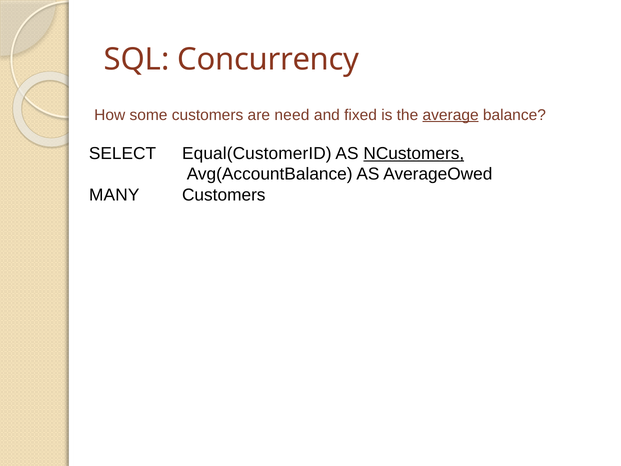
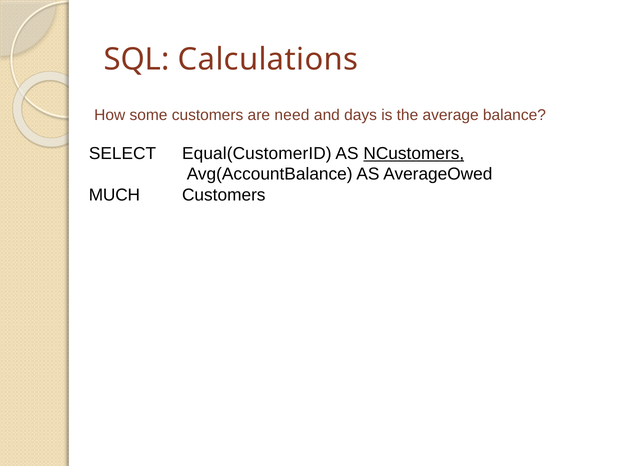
Concurrency: Concurrency -> Calculations
fixed: fixed -> days
average underline: present -> none
MANY: MANY -> MUCH
